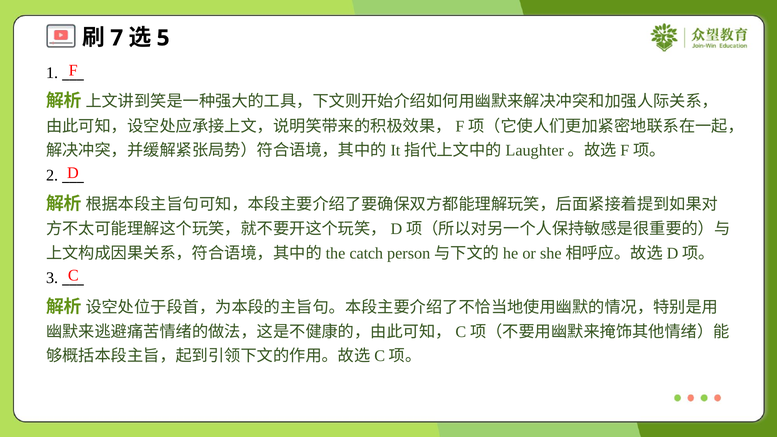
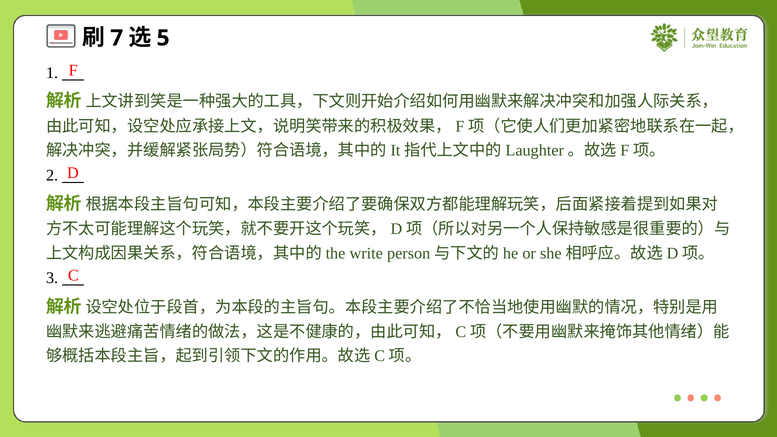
catch: catch -> write
